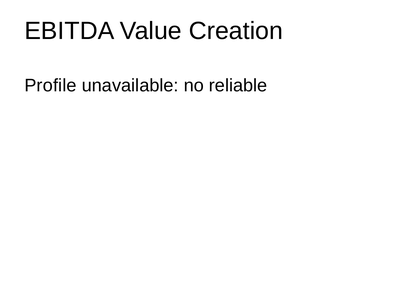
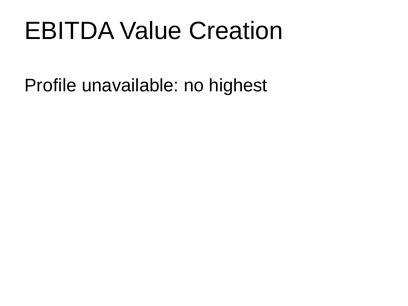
reliable: reliable -> highest
